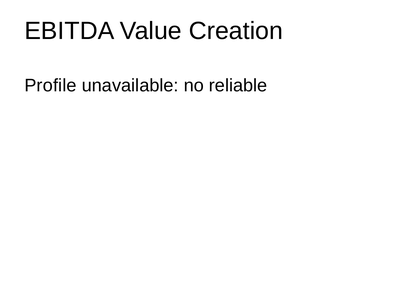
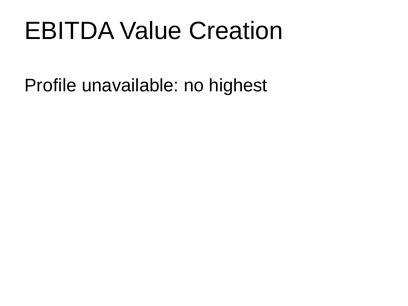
reliable: reliable -> highest
